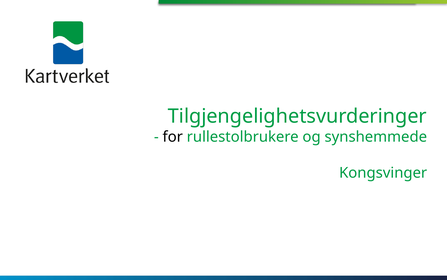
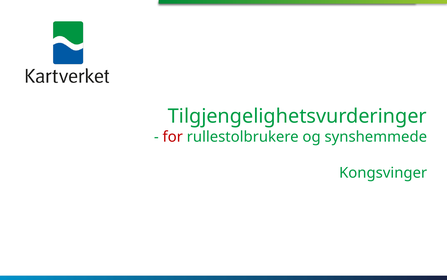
for colour: black -> red
